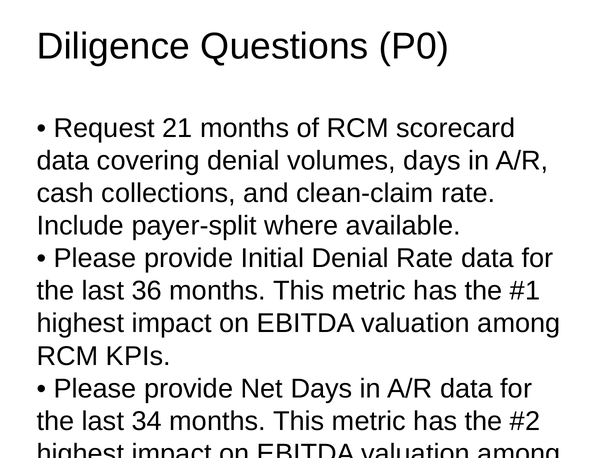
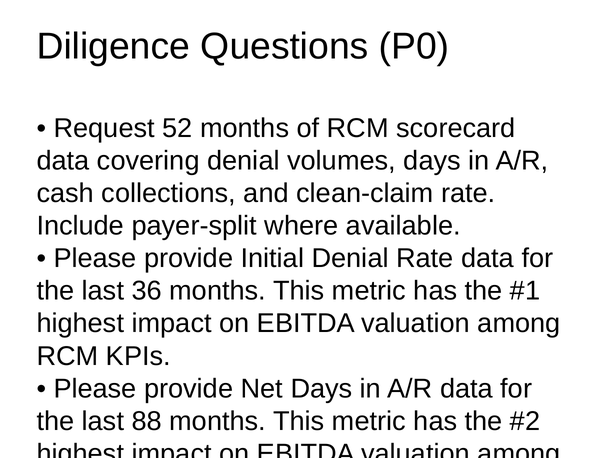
21: 21 -> 52
34: 34 -> 88
